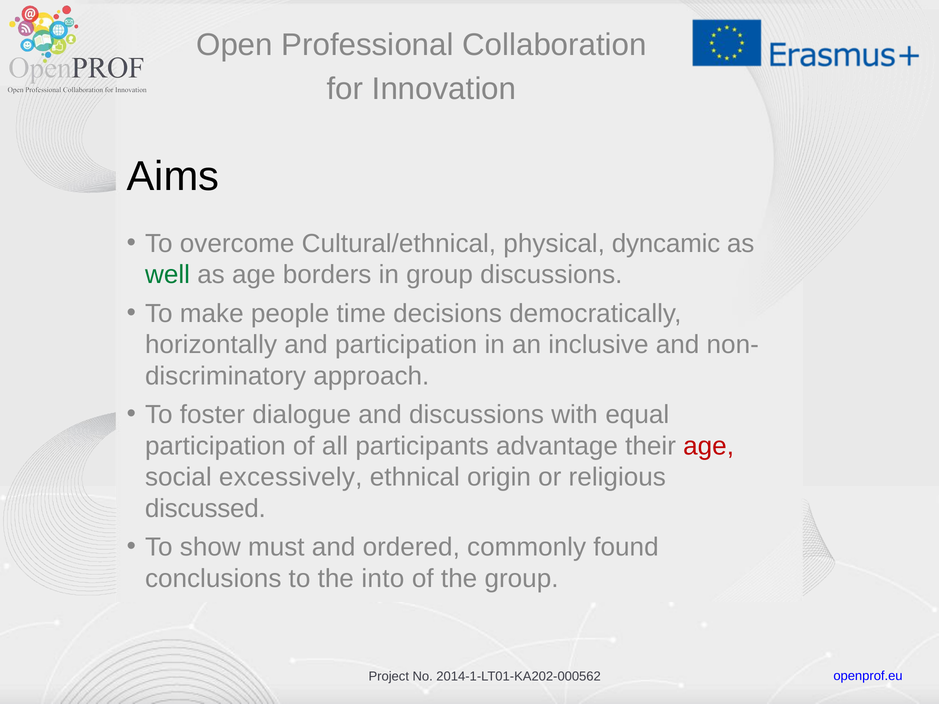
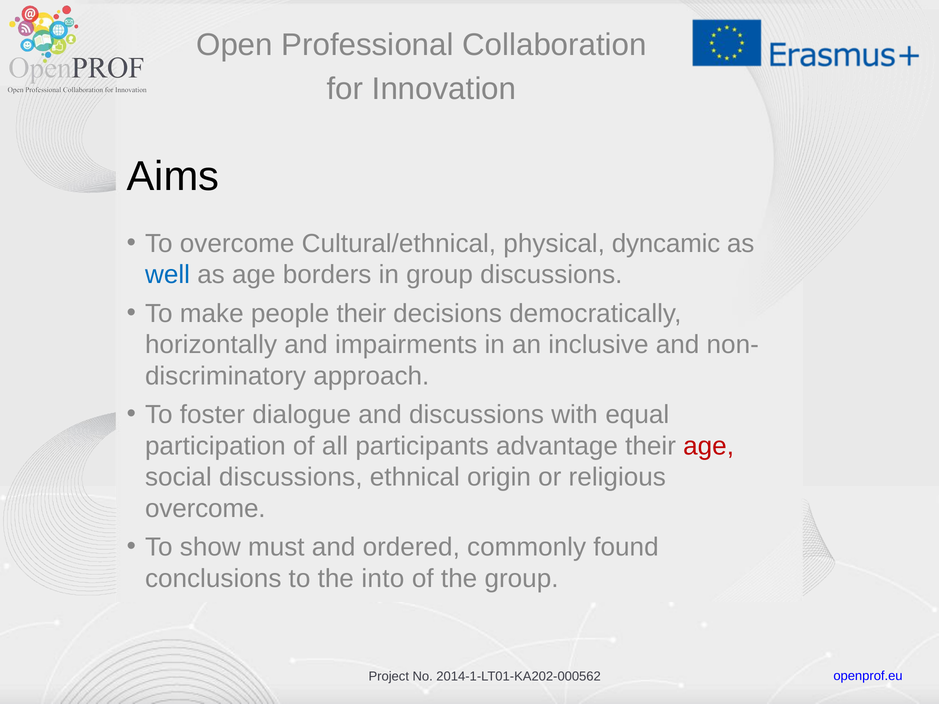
well colour: green -> blue
people time: time -> their
and participation: participation -> impairments
social excessively: excessively -> discussions
discussed at (205, 509): discussed -> overcome
